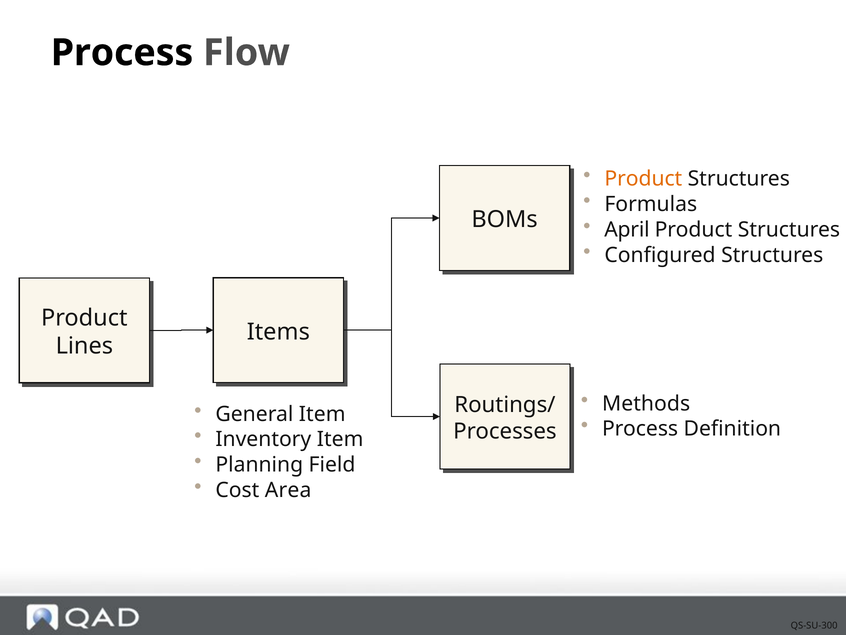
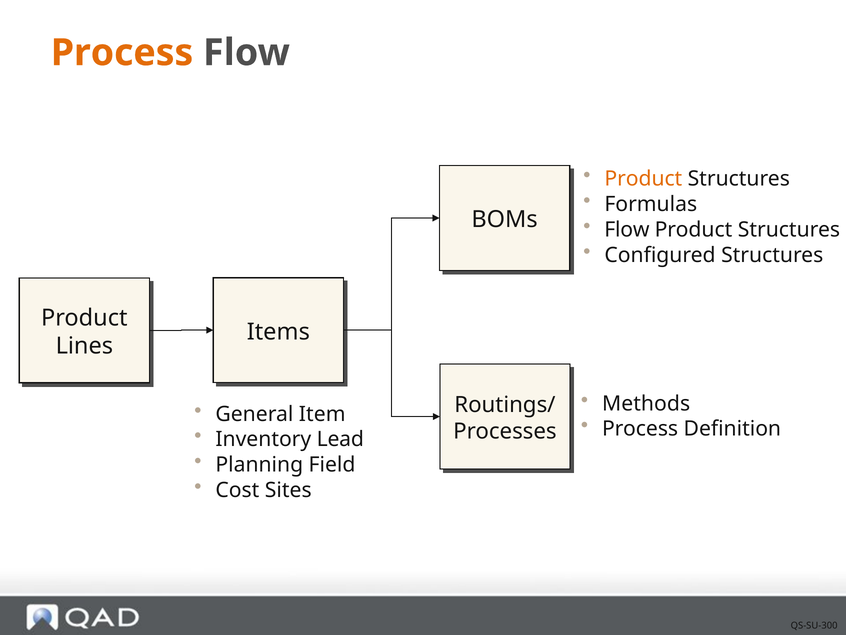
Process at (122, 53) colour: black -> orange
April at (627, 230): April -> Flow
Inventory Item: Item -> Lead
Area: Area -> Sites
